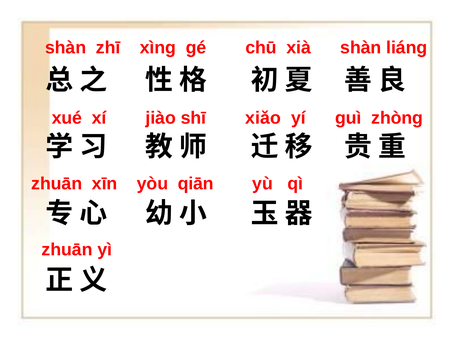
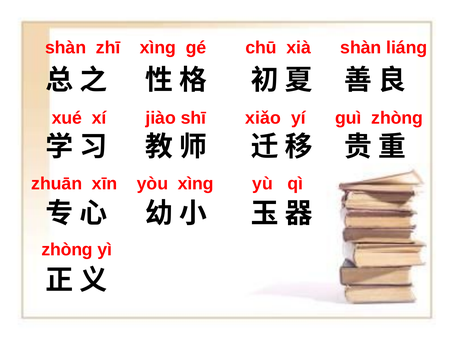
yòu qiān: qiān -> xìng
zhuān at (67, 249): zhuān -> zhòng
